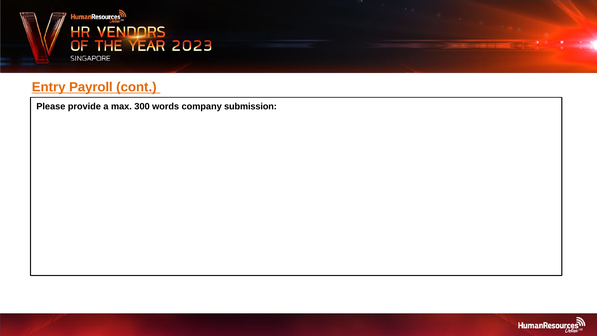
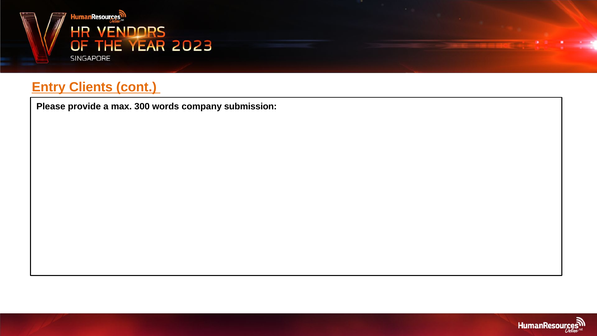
Payroll: Payroll -> Clients
